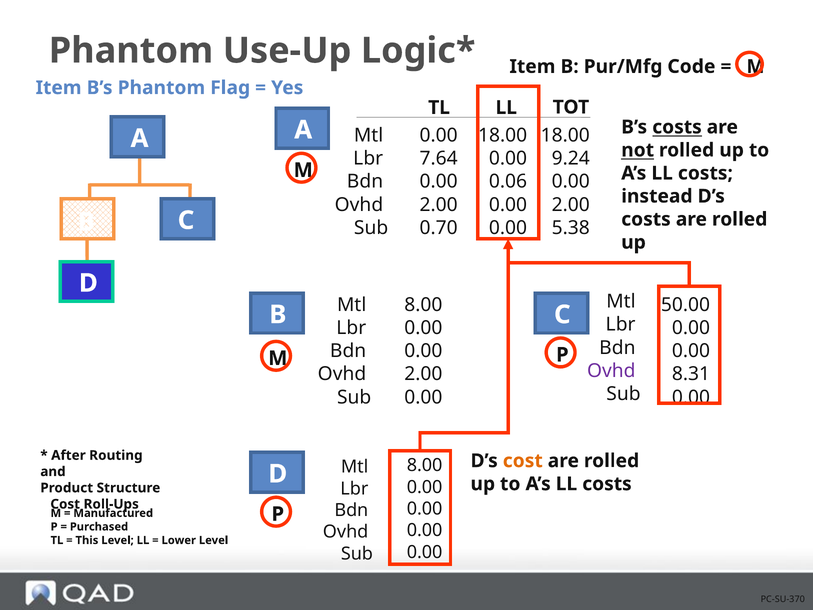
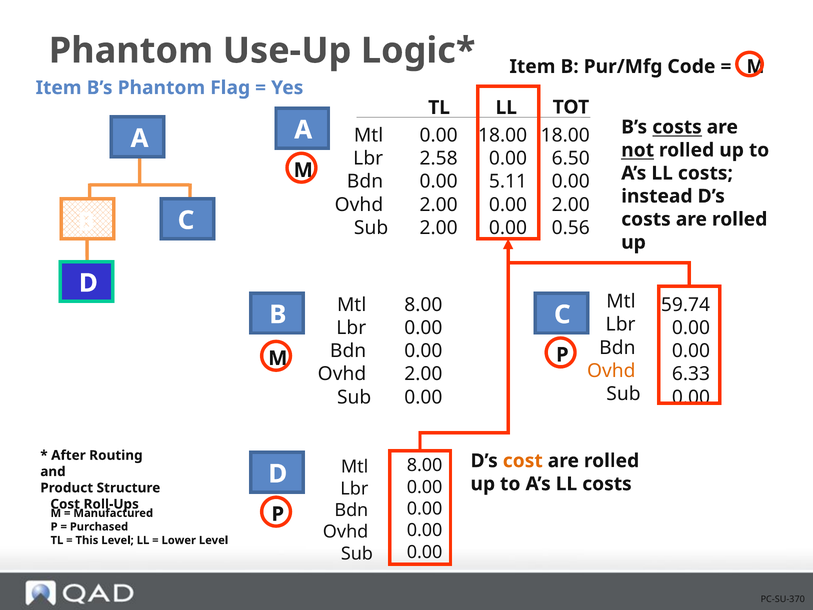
7.64: 7.64 -> 2.58
9.24: 9.24 -> 6.50
0.06: 0.06 -> 5.11
0.70 at (439, 228): 0.70 -> 2.00
5.38: 5.38 -> 0.56
50.00: 50.00 -> 59.74
Ovhd at (611, 371) colour: purple -> orange
8.31: 8.31 -> 6.33
